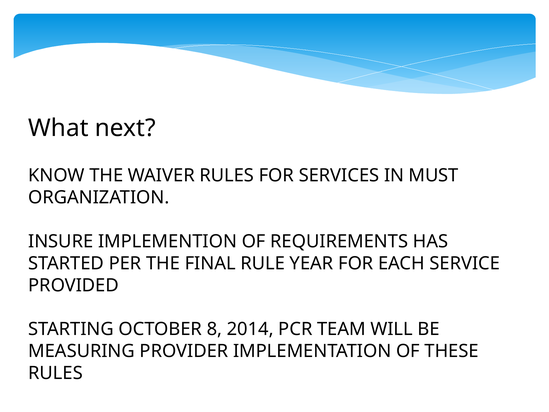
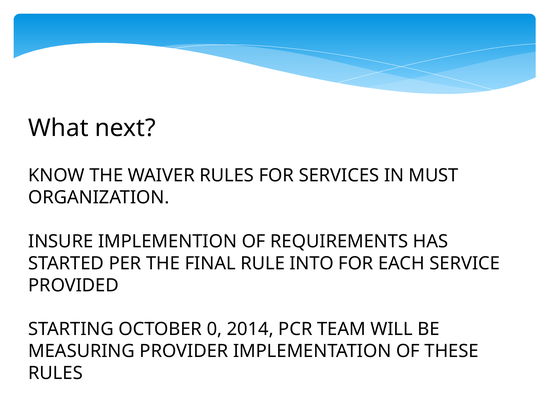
YEAR: YEAR -> INTO
8: 8 -> 0
